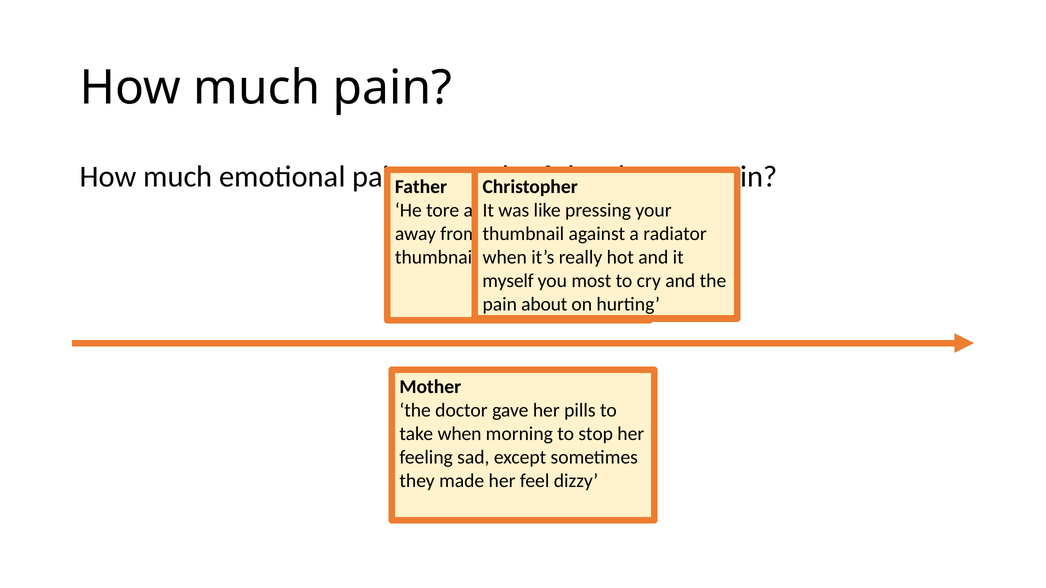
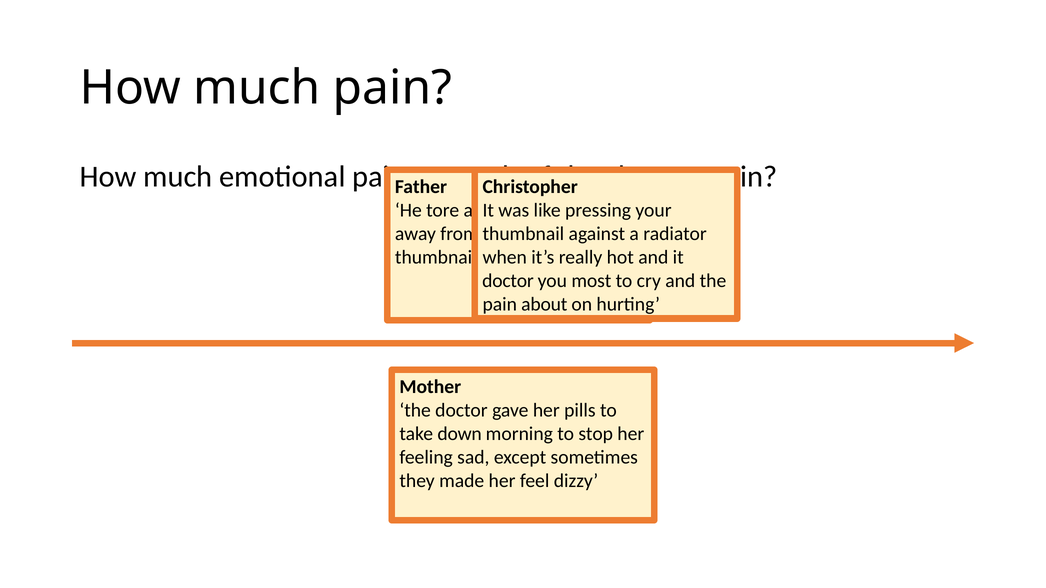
myself at (508, 281): myself -> doctor
take when: when -> down
